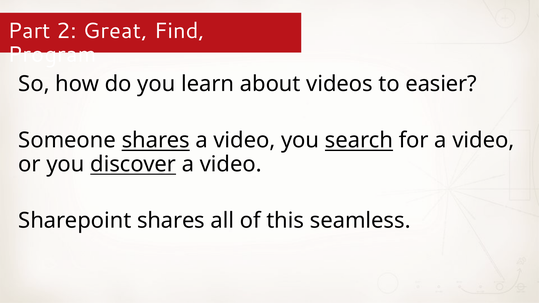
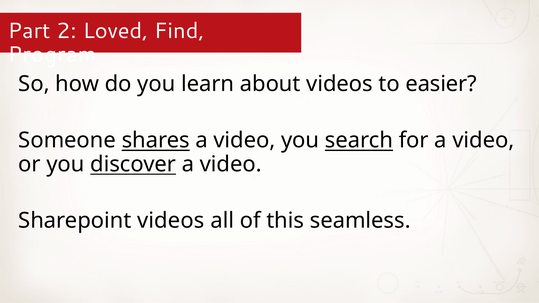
Great: Great -> Loved
Sharepoint shares: shares -> videos
